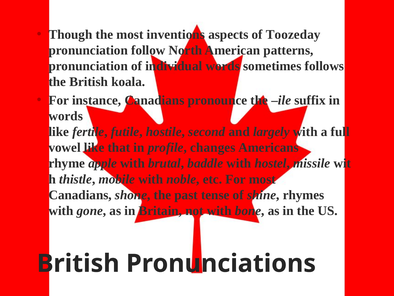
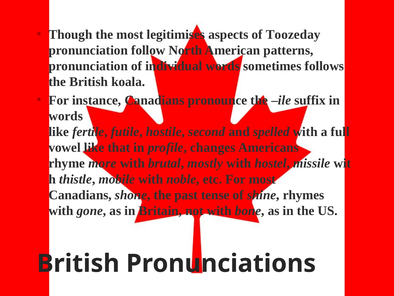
inventions: inventions -> legitimises
largely: largely -> spelled
apple: apple -> more
baddle: baddle -> mostly
